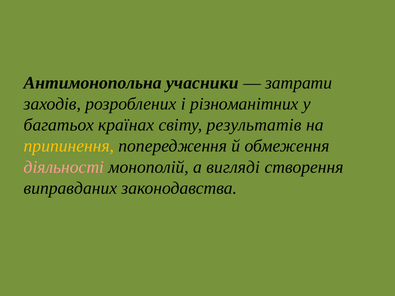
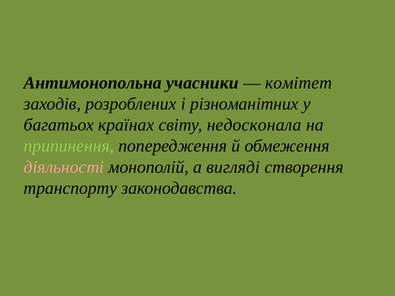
затрати: затрати -> комітет
результатів: результатів -> недосконала
припинення colour: yellow -> light green
виправданих: виправданих -> транспорту
